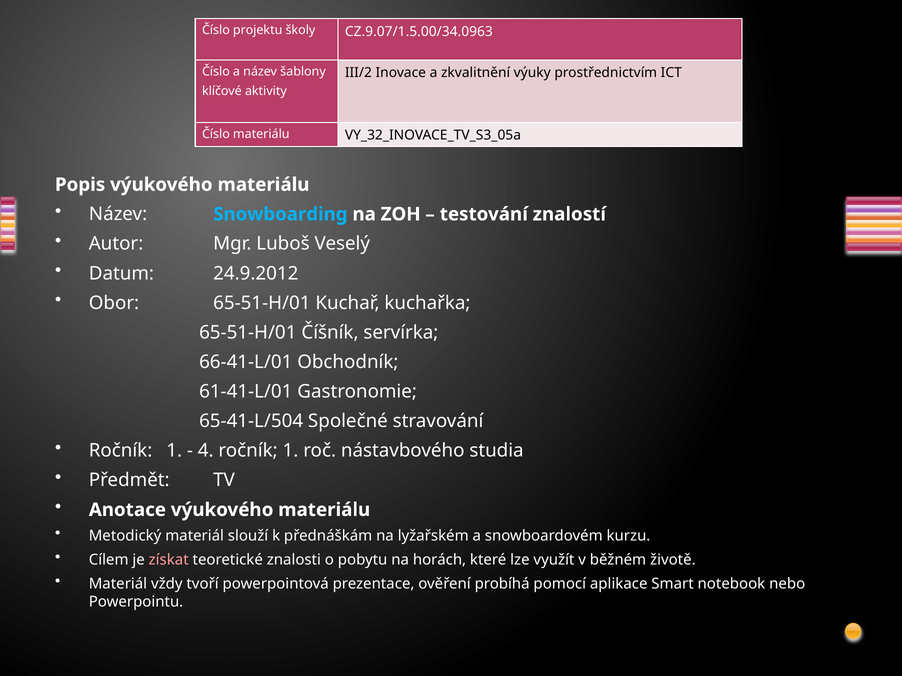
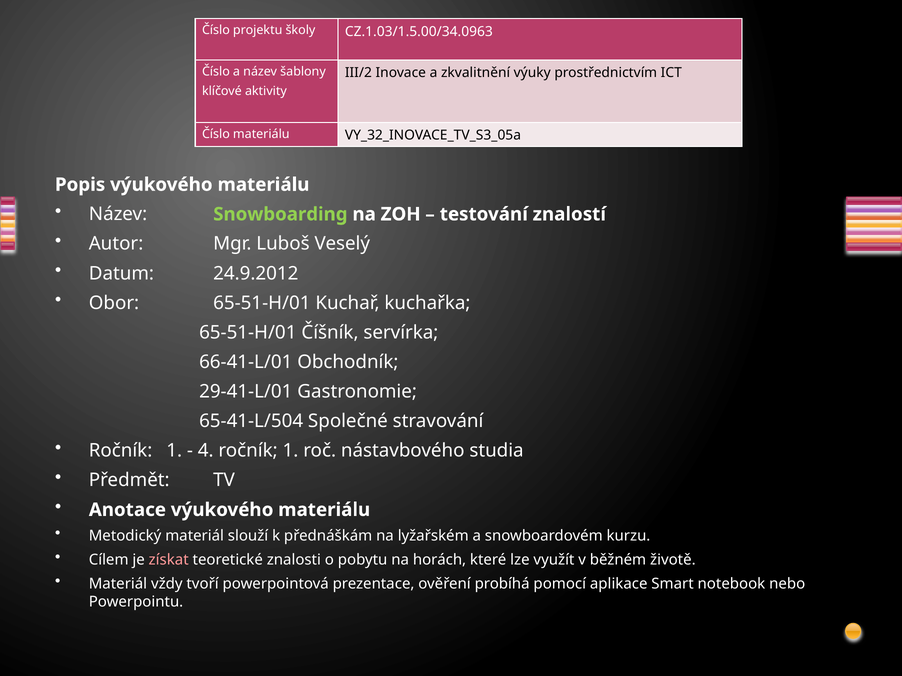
CZ.9.07/1.5.00/34.0963: CZ.9.07/1.5.00/34.0963 -> CZ.1.03/1.5.00/34.0963
Snowboarding colour: light blue -> light green
61-41-L/01: 61-41-L/01 -> 29-41-L/01
